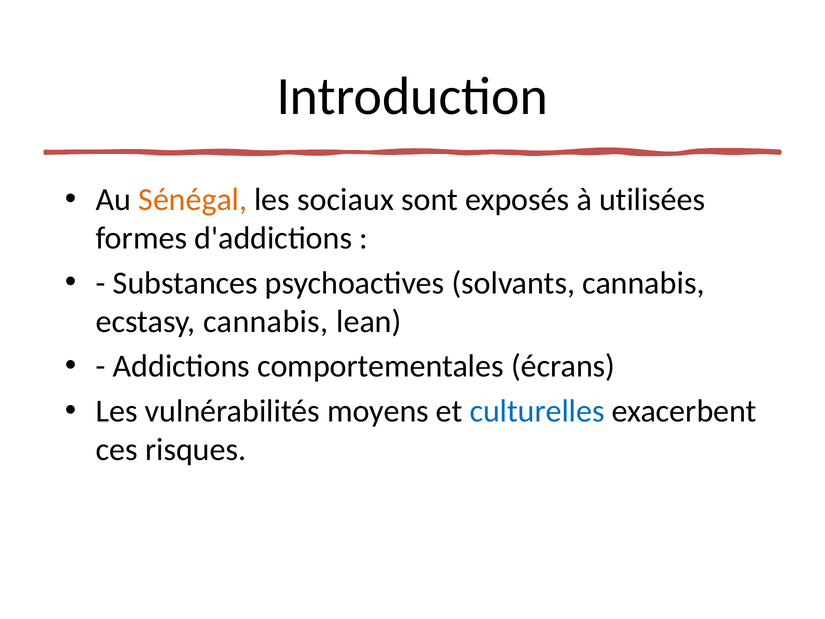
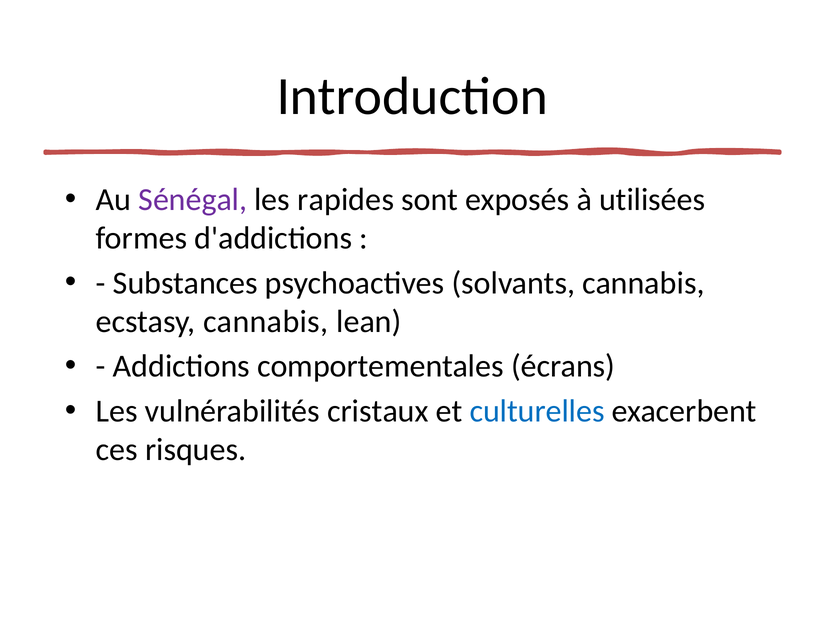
Sénégal colour: orange -> purple
sociaux: sociaux -> rapides
moyens: moyens -> cristaux
